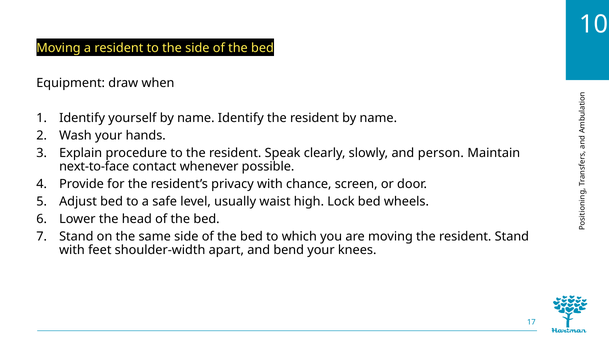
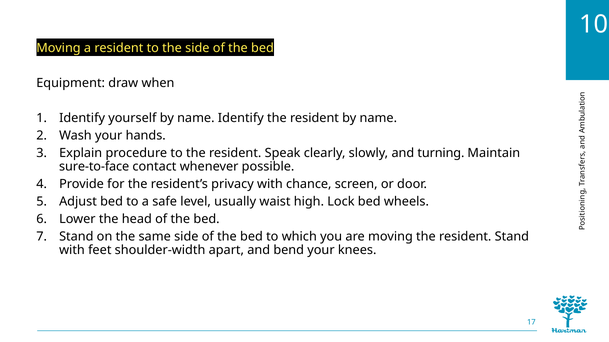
person: person -> turning
next-to-face: next-to-face -> sure-to-face
